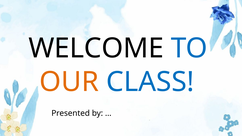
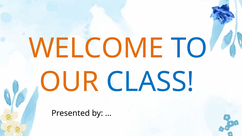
WELCOME colour: black -> orange
